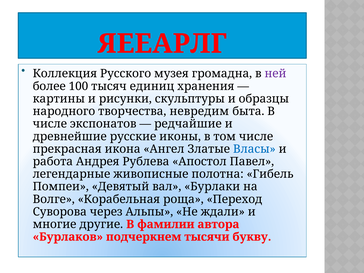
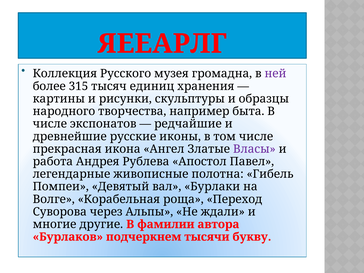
100: 100 -> 315
невредим: невредим -> например
Власы colour: blue -> purple
